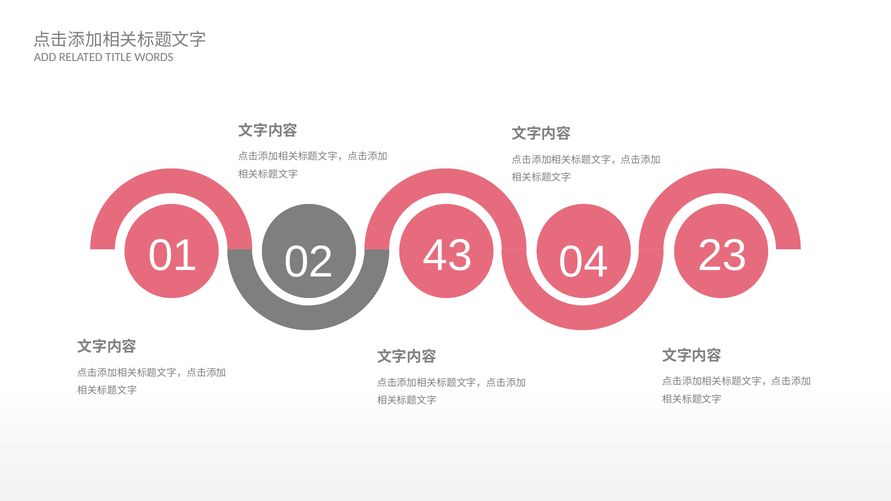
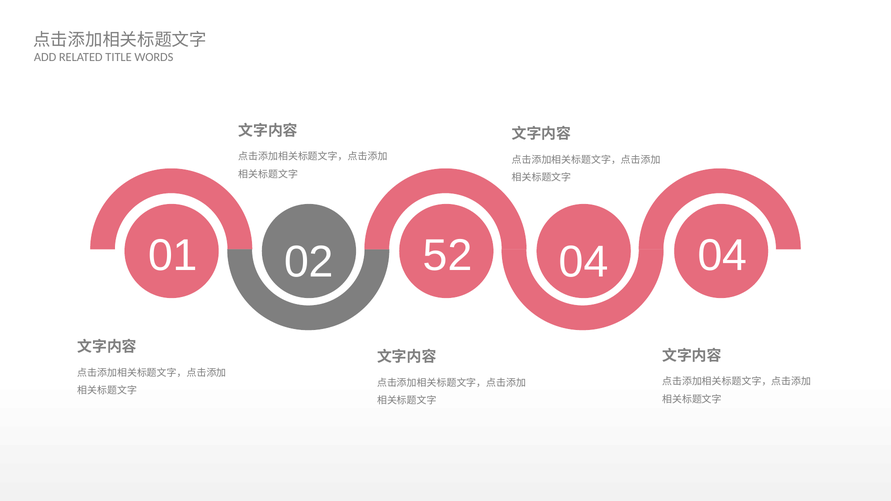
43: 43 -> 52
04 23: 23 -> 04
